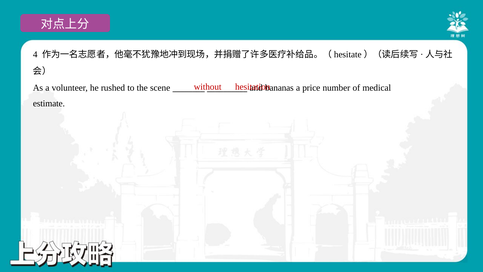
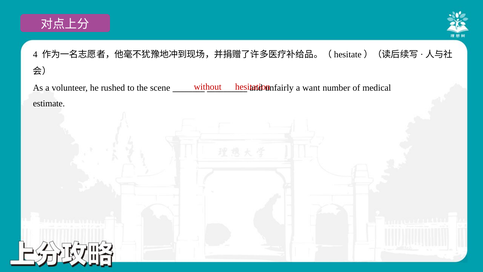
bananas: bananas -> unfairly
price: price -> want
